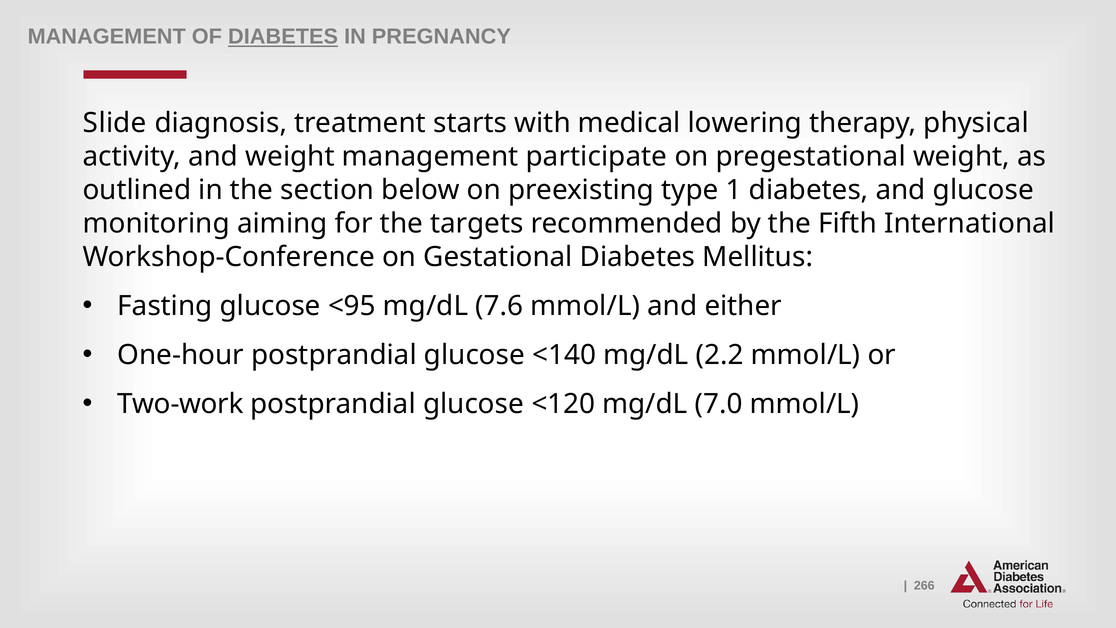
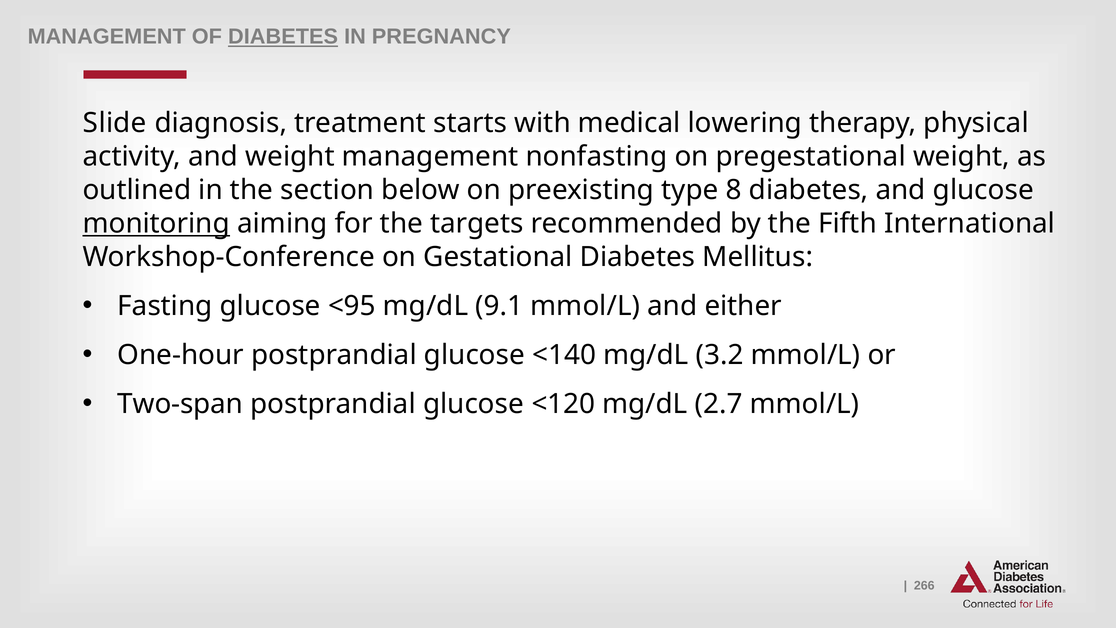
participate: participate -> nonfasting
1: 1 -> 8
monitoring underline: none -> present
7.6: 7.6 -> 9.1
2.2: 2.2 -> 3.2
Two-work: Two-work -> Two-span
7.0: 7.0 -> 2.7
